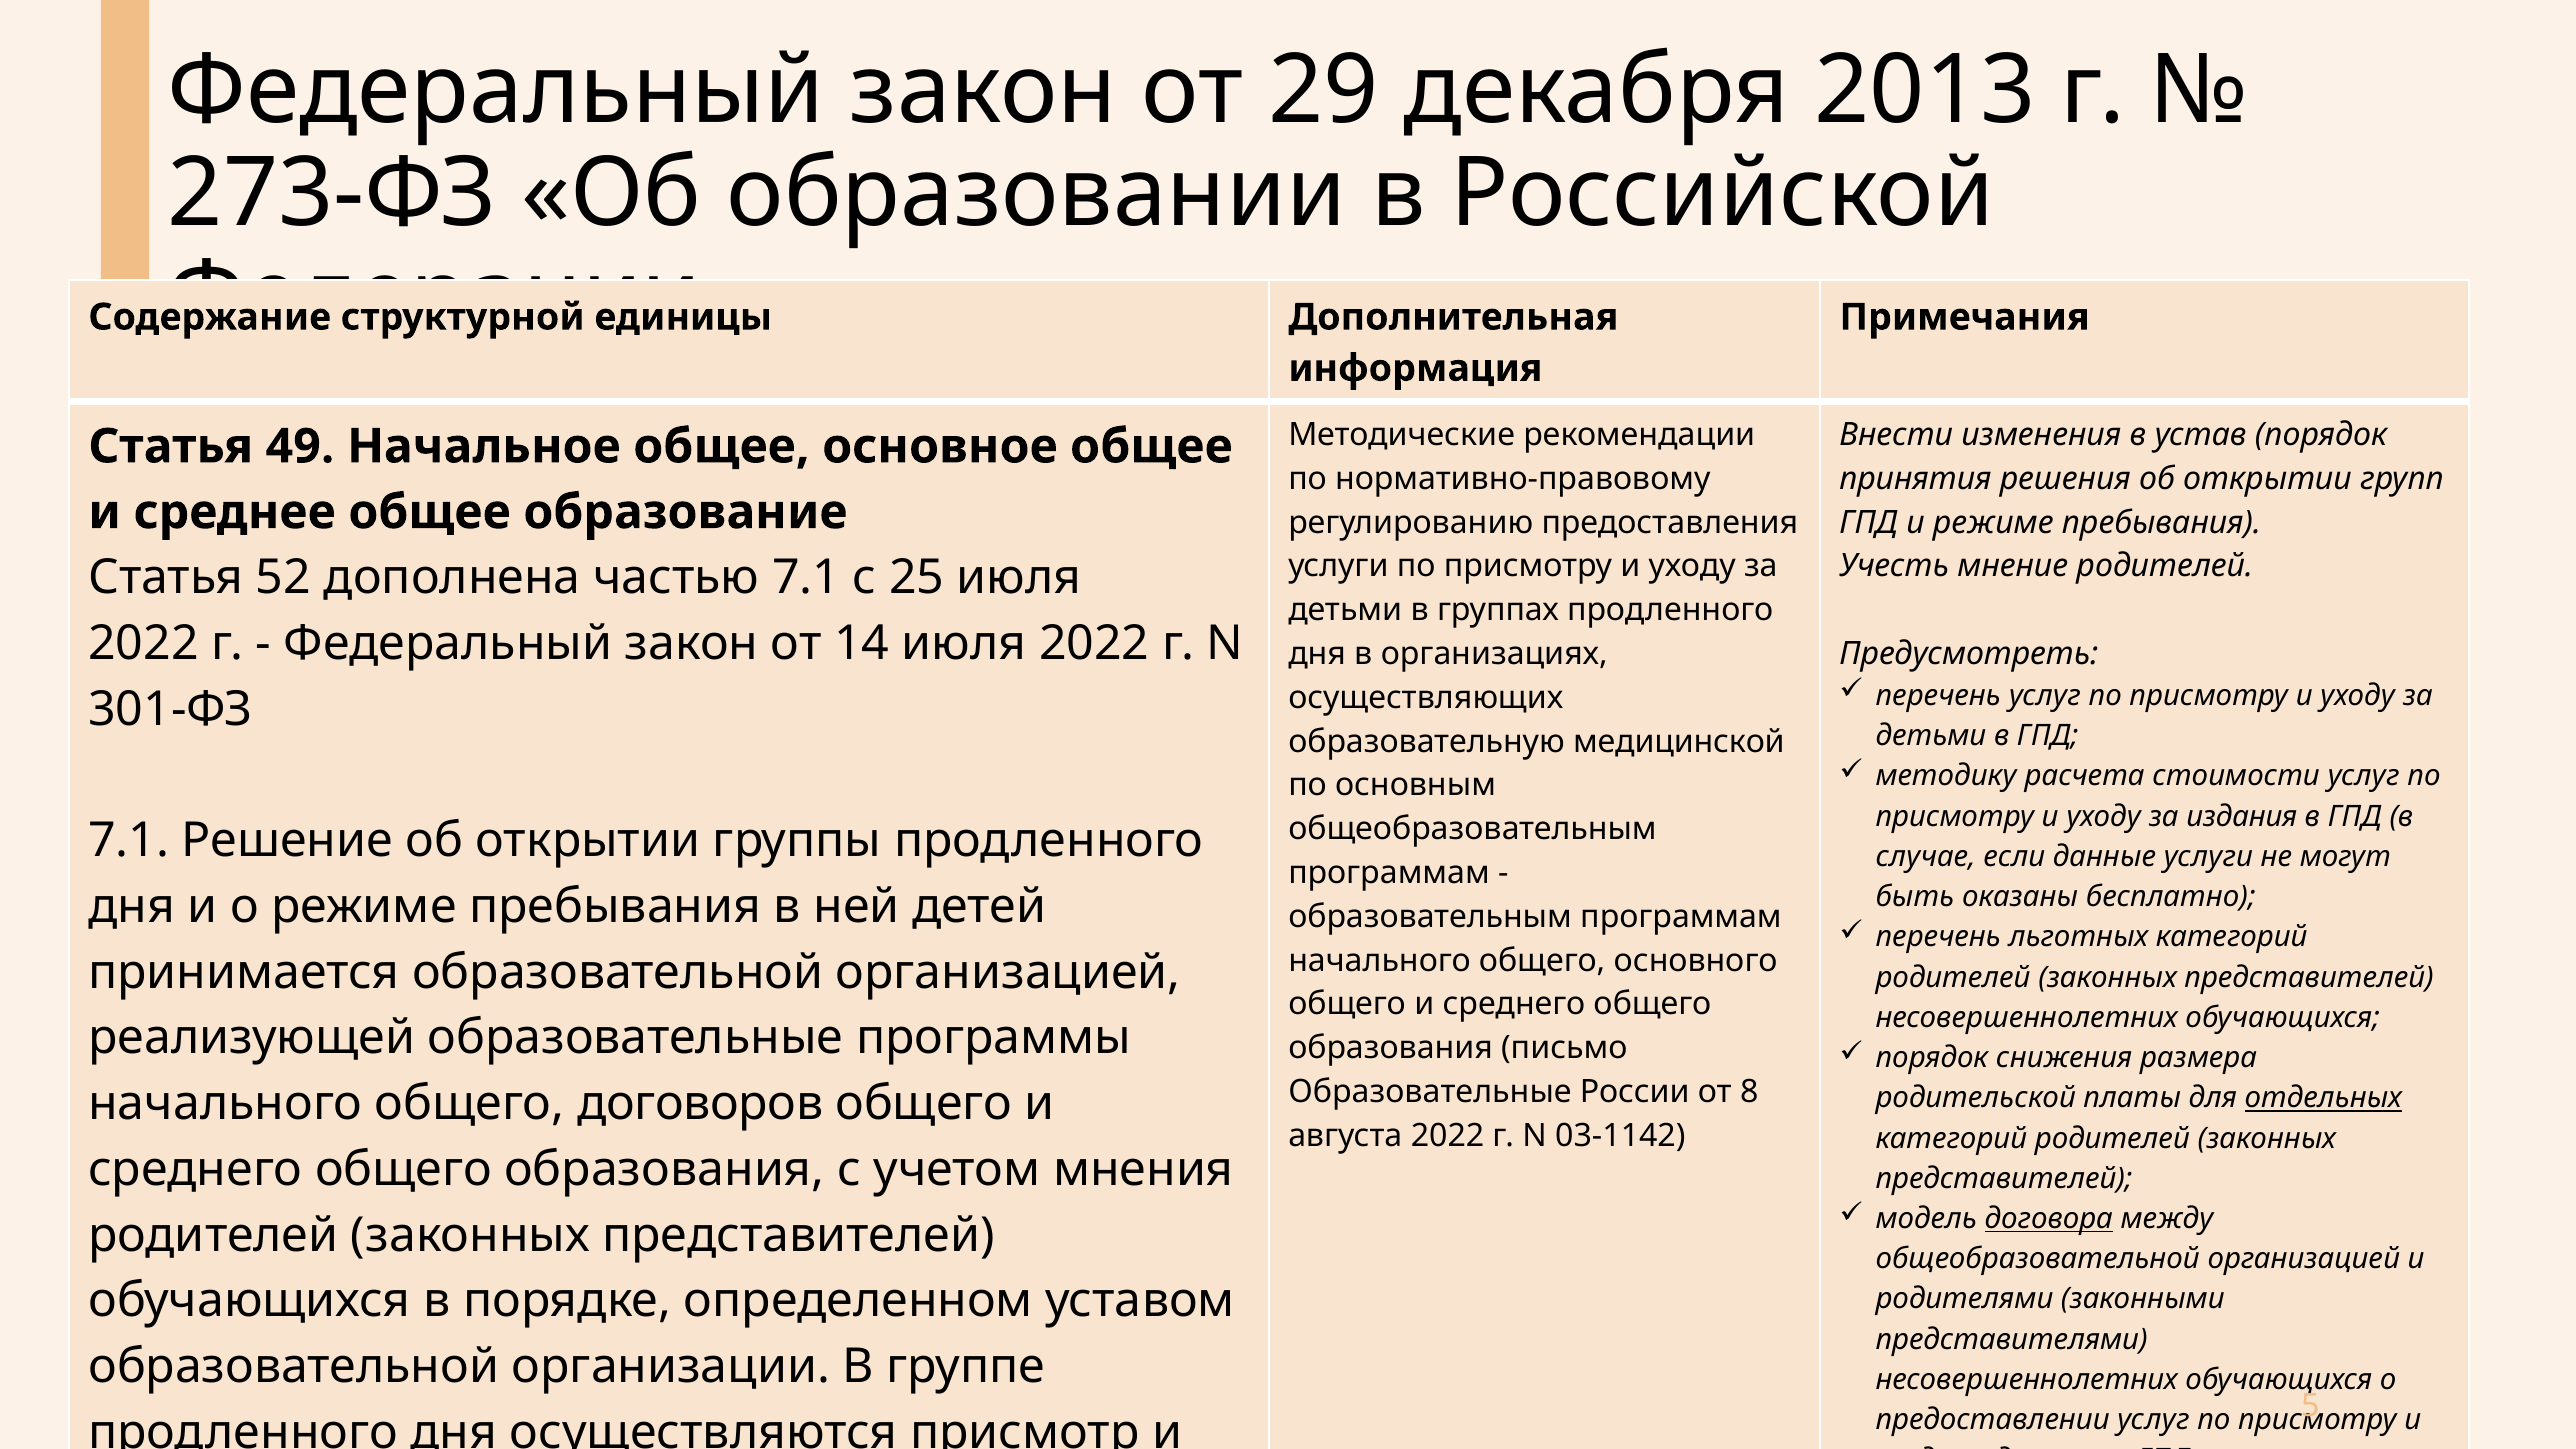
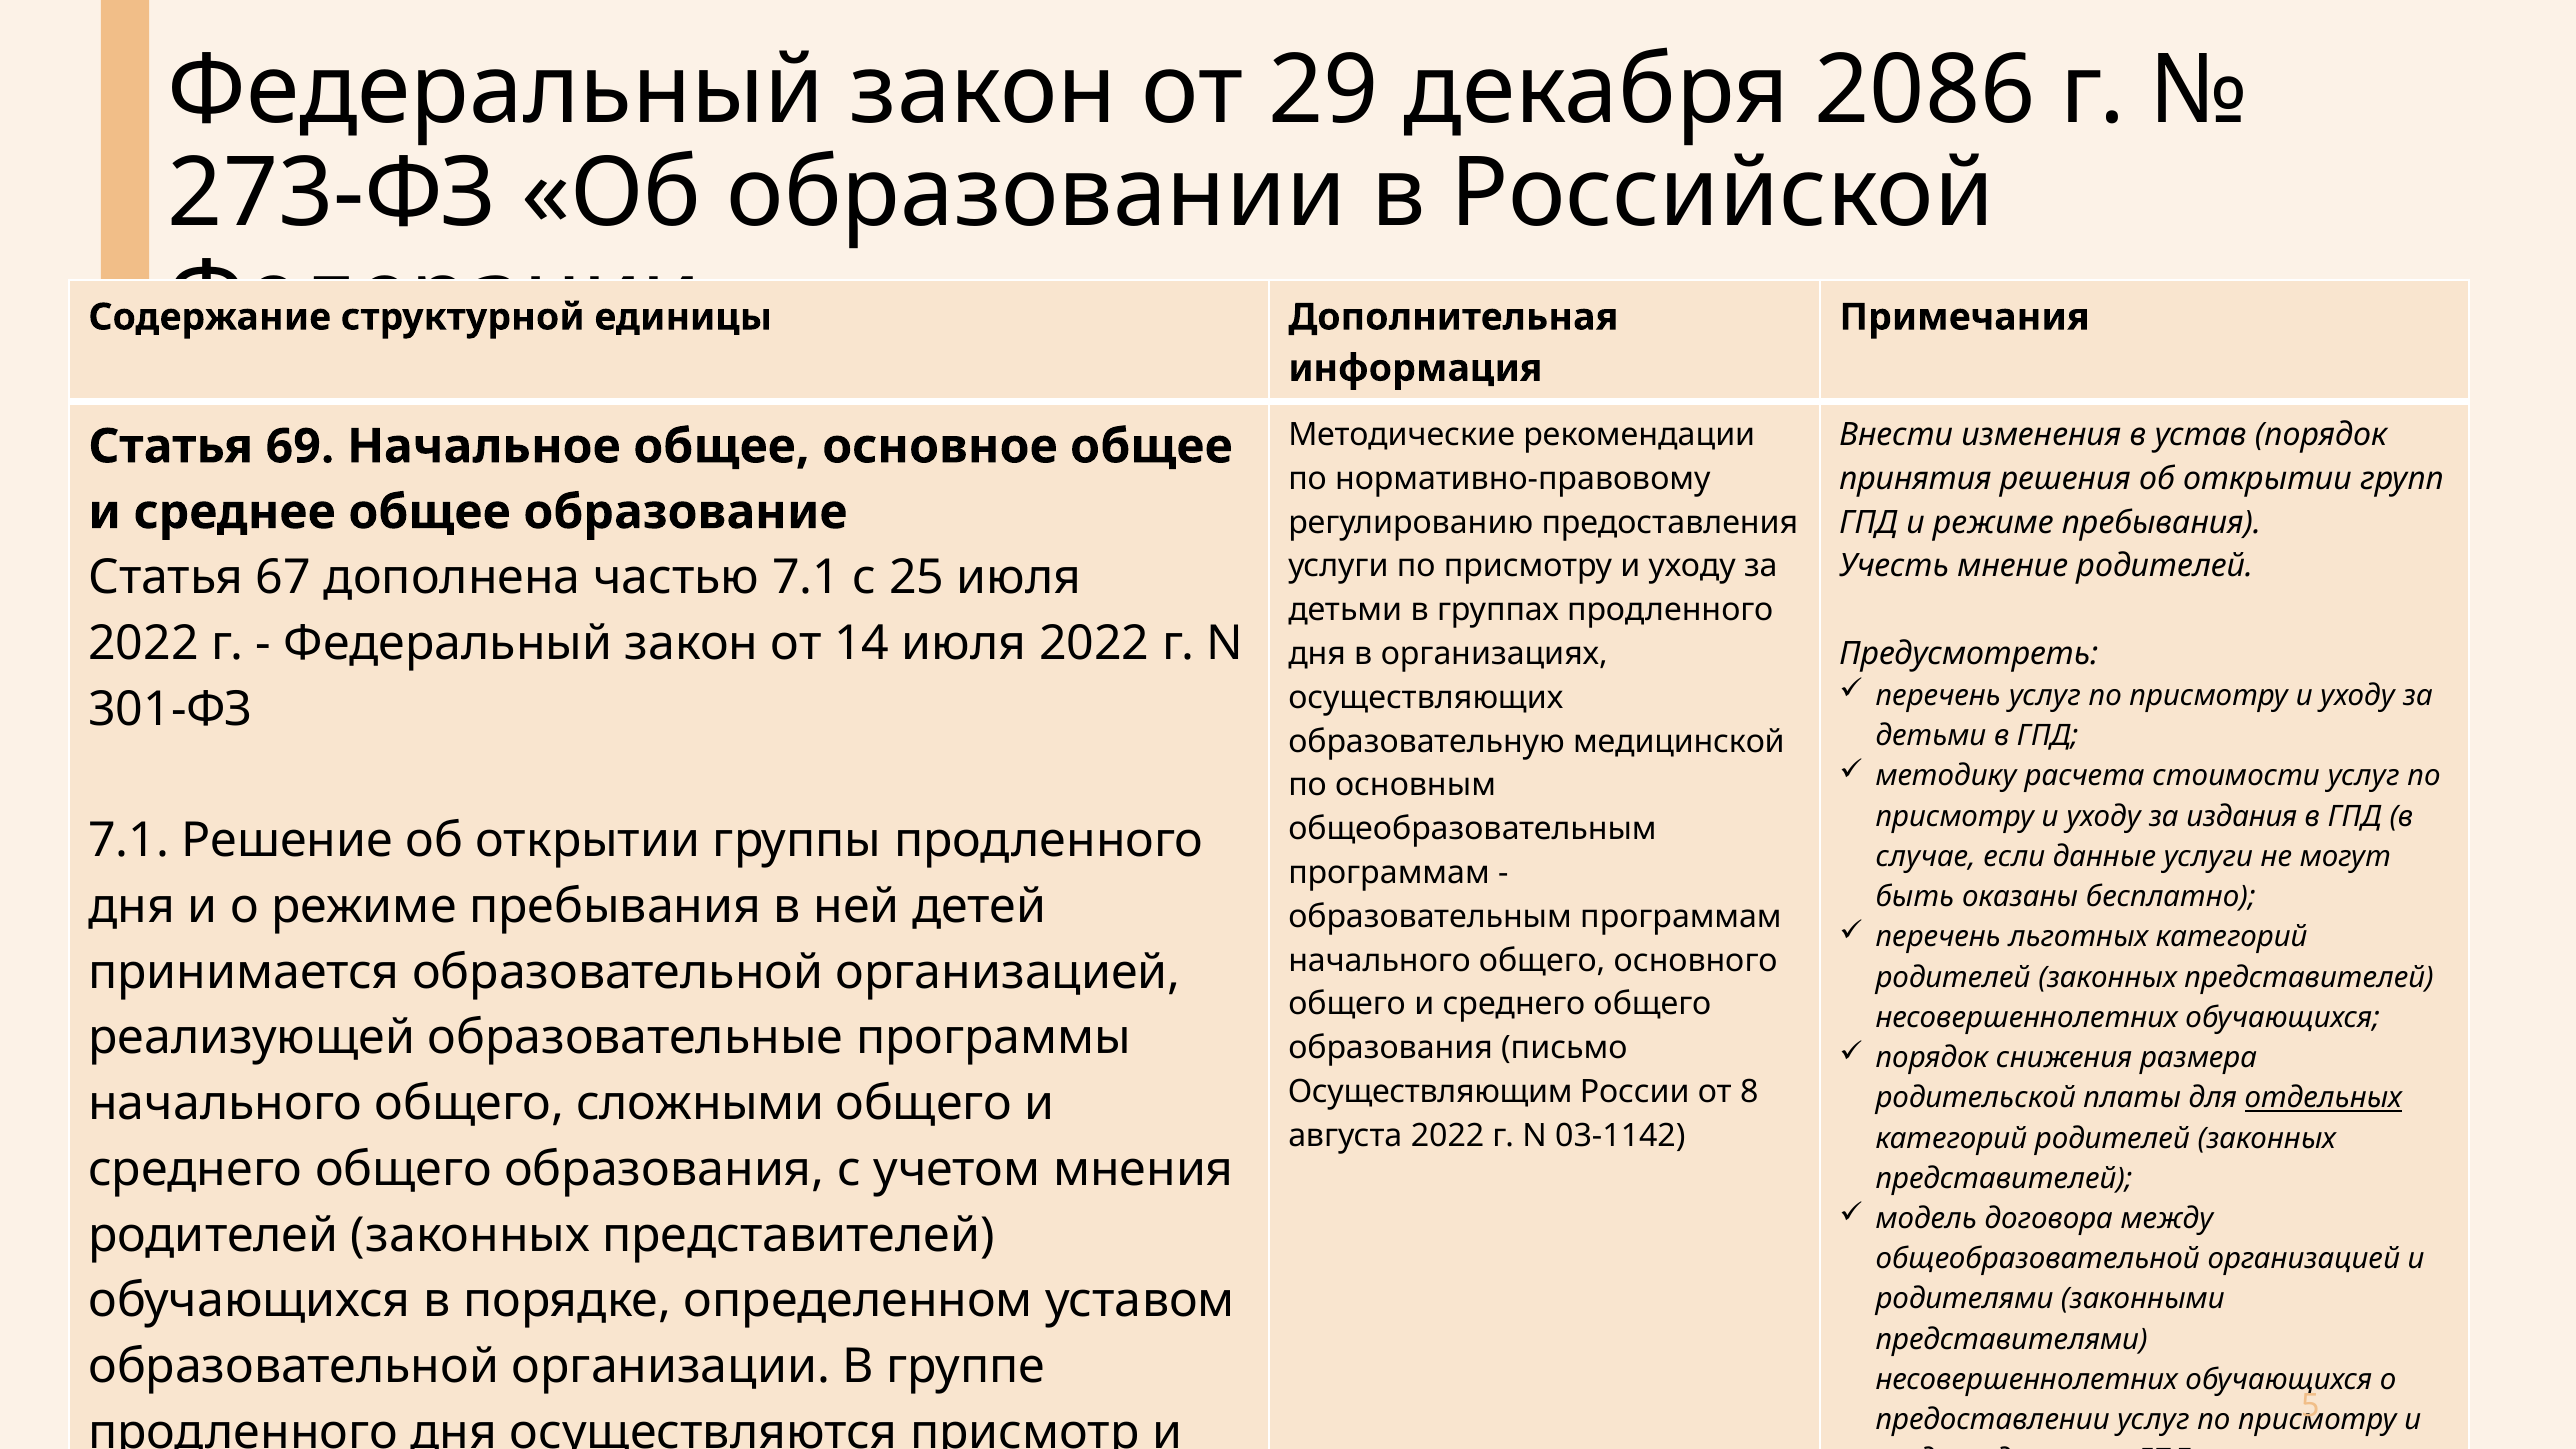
2013: 2013 -> 2086
49: 49 -> 69
52: 52 -> 67
Образовательные at (1430, 1092): Образовательные -> Осуществляющим
договоров: договоров -> сложными
договора underline: present -> none
